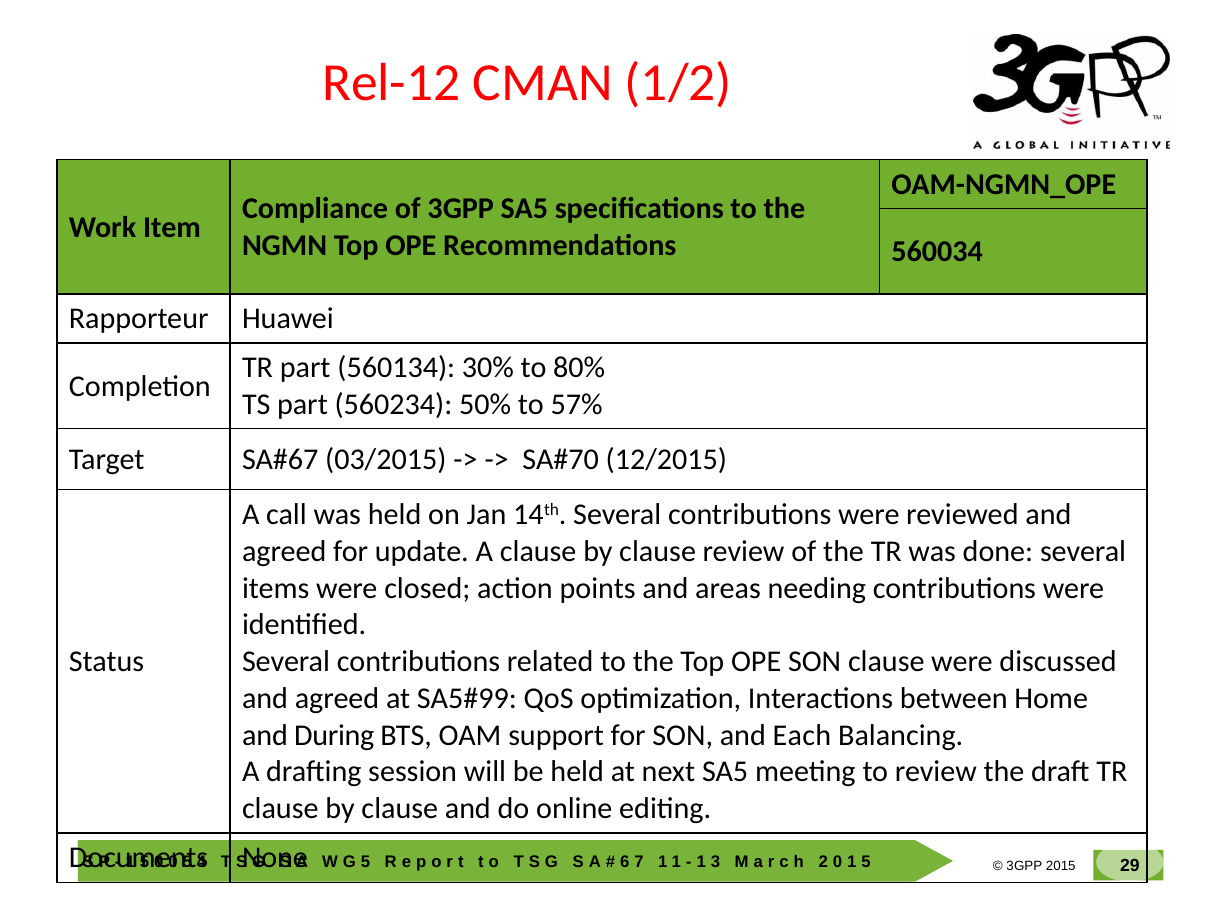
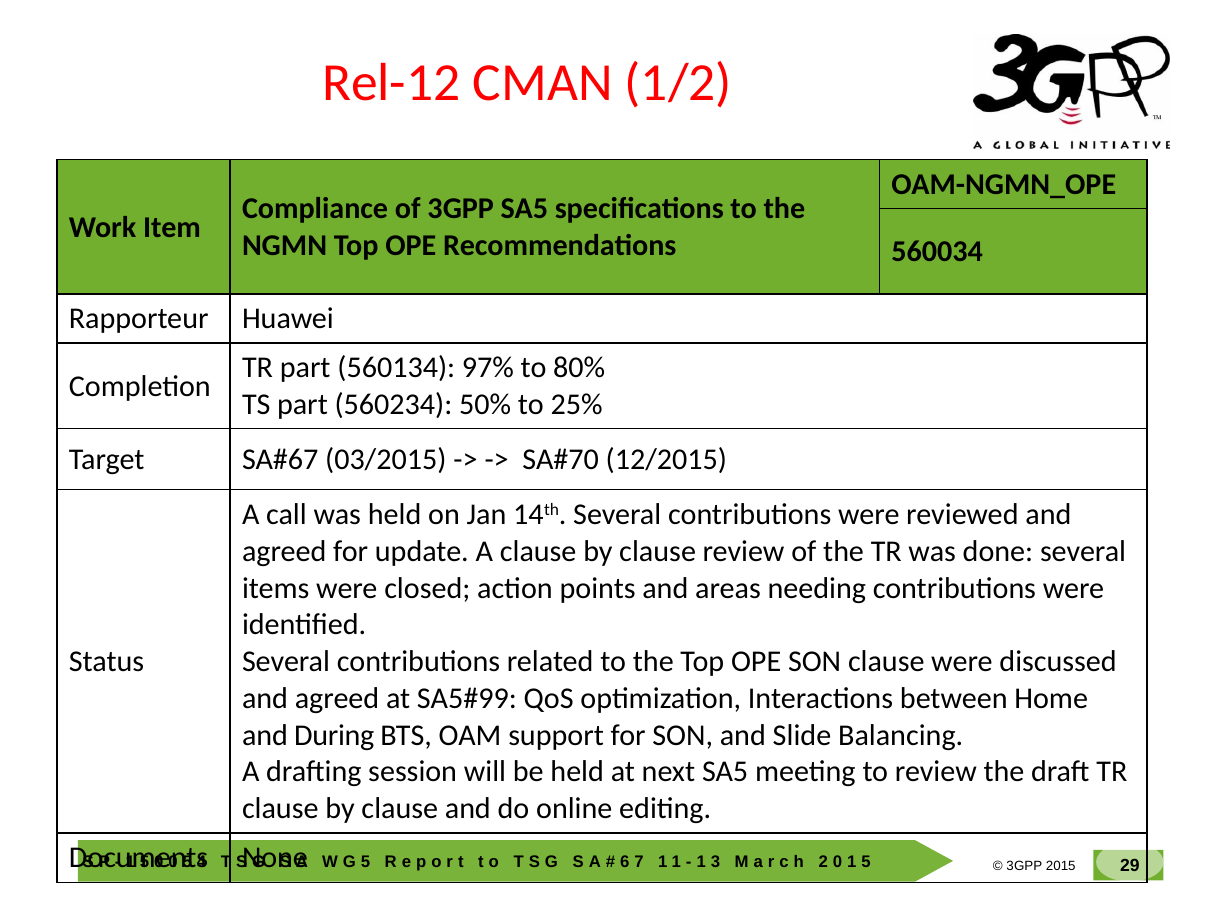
30%: 30% -> 97%
57%: 57% -> 25%
Each: Each -> Slide
